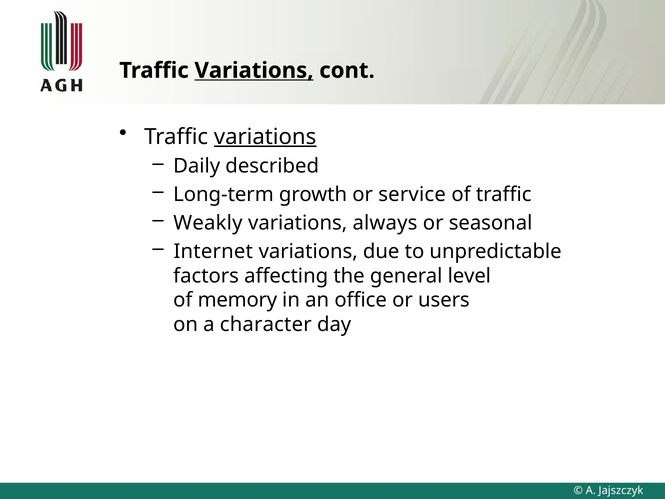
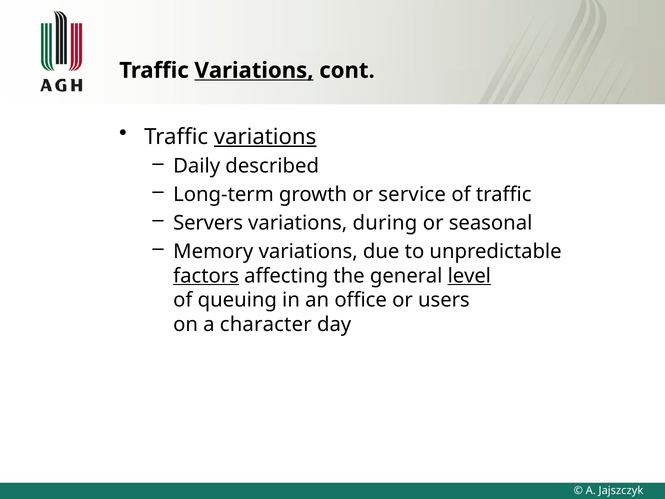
Weakly: Weakly -> Servers
always: always -> during
Internet: Internet -> Memory
factors underline: none -> present
level underline: none -> present
memory: memory -> queuing
